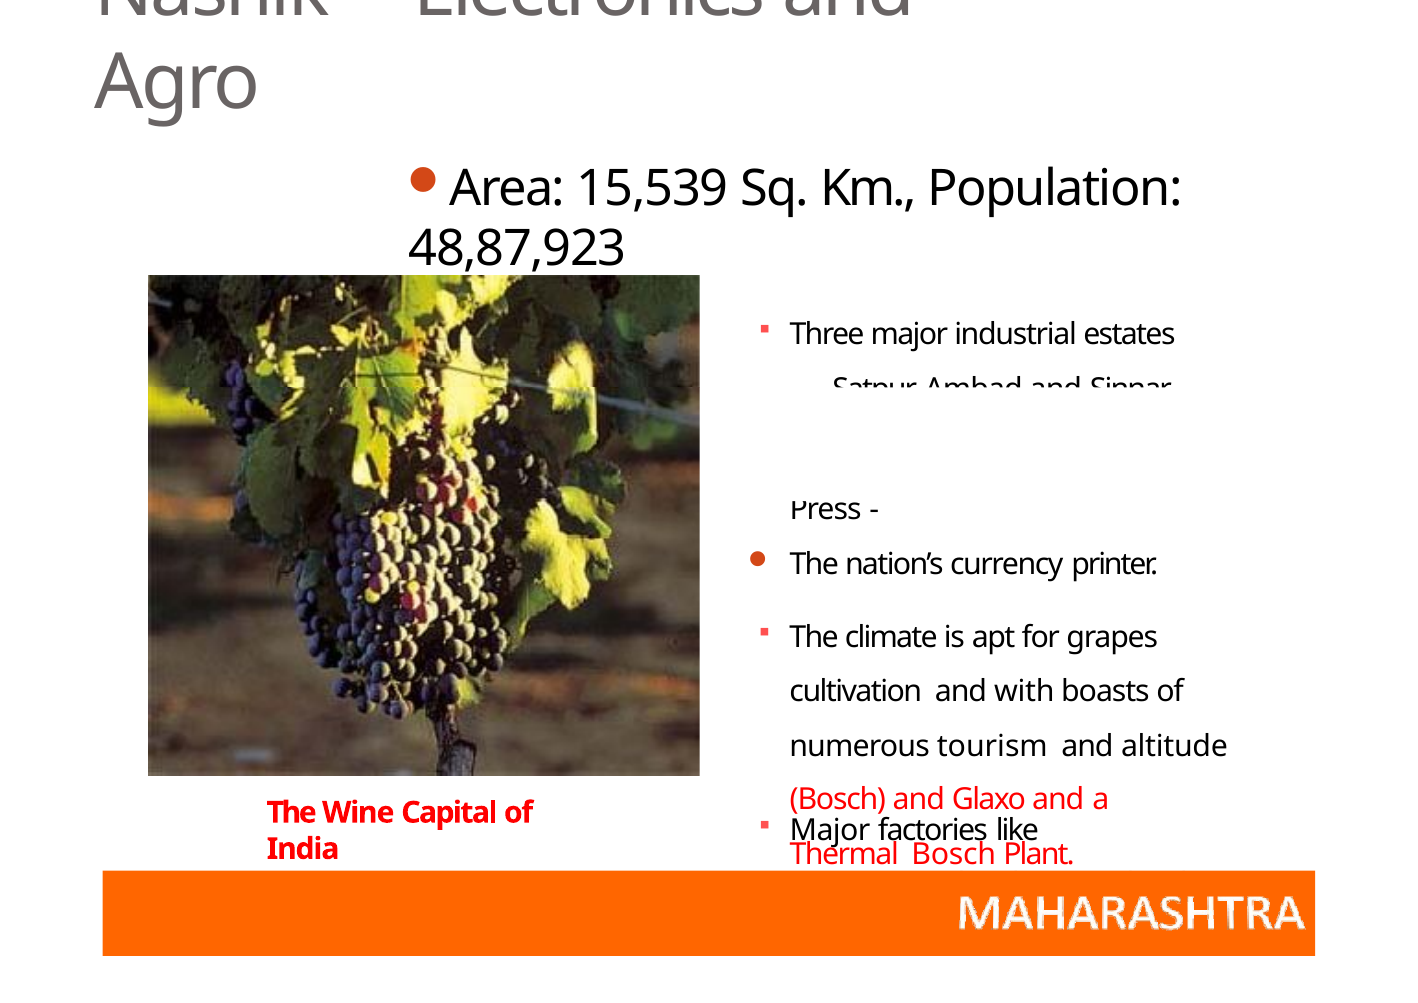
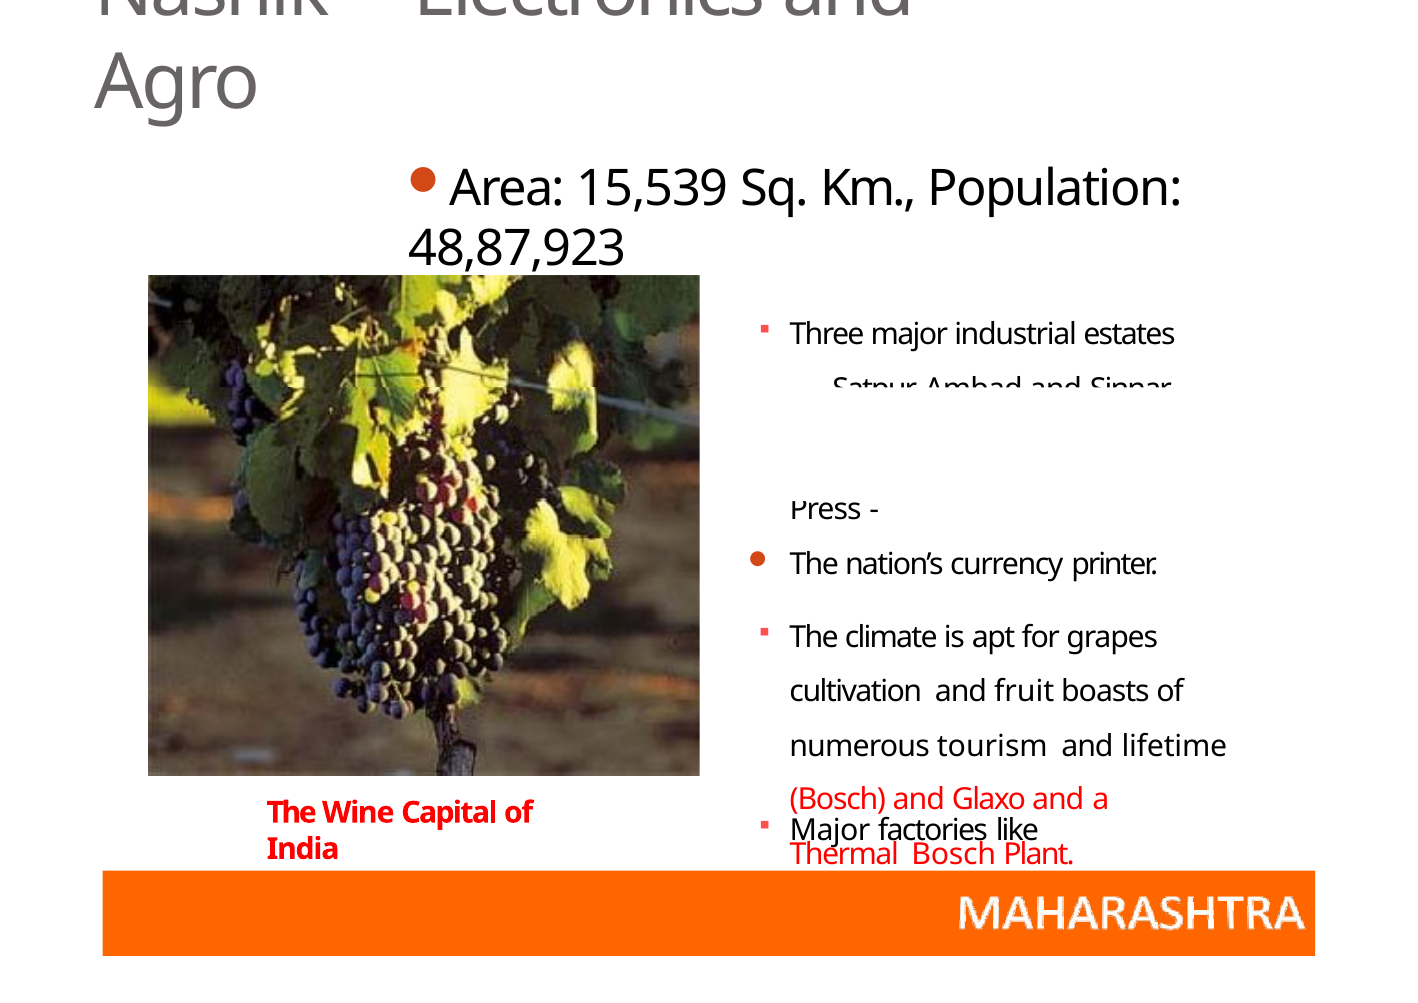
with: with -> fruit
altitude: altitude -> lifetime
